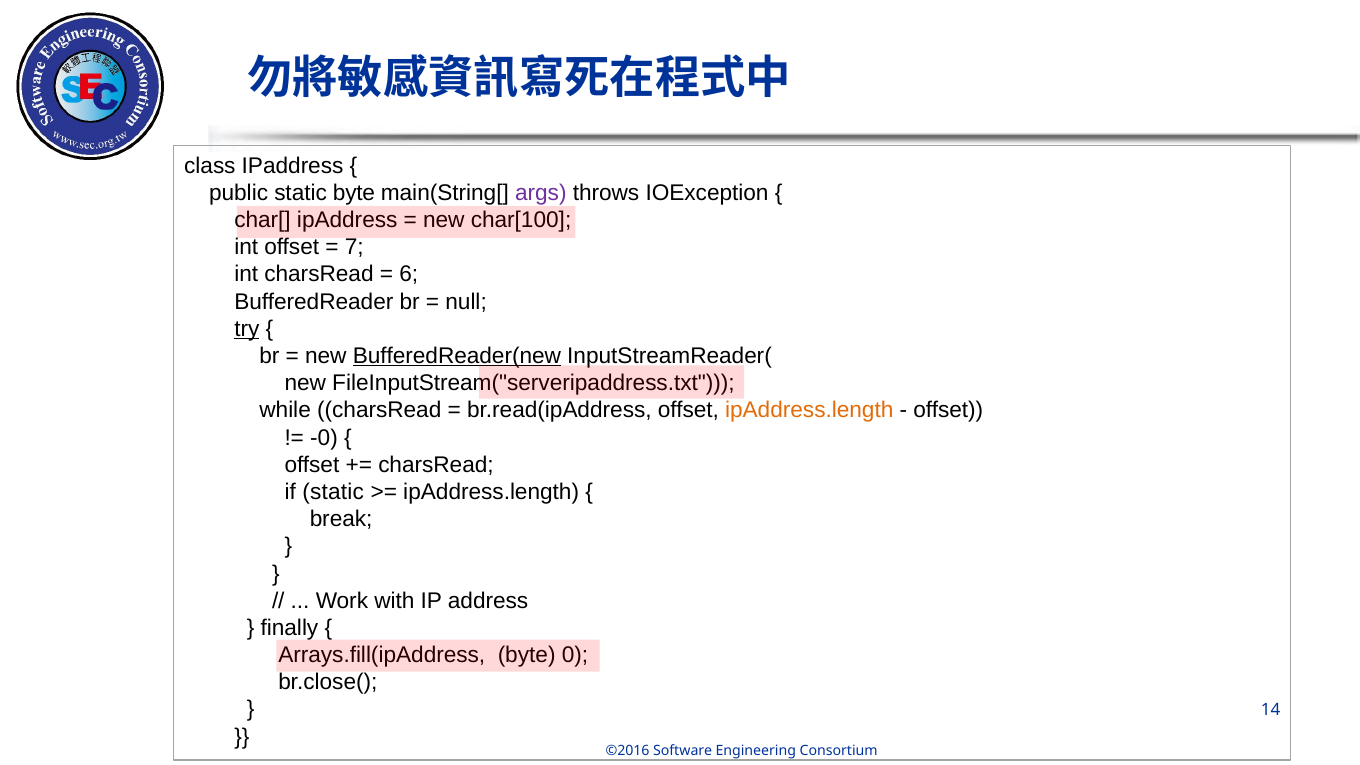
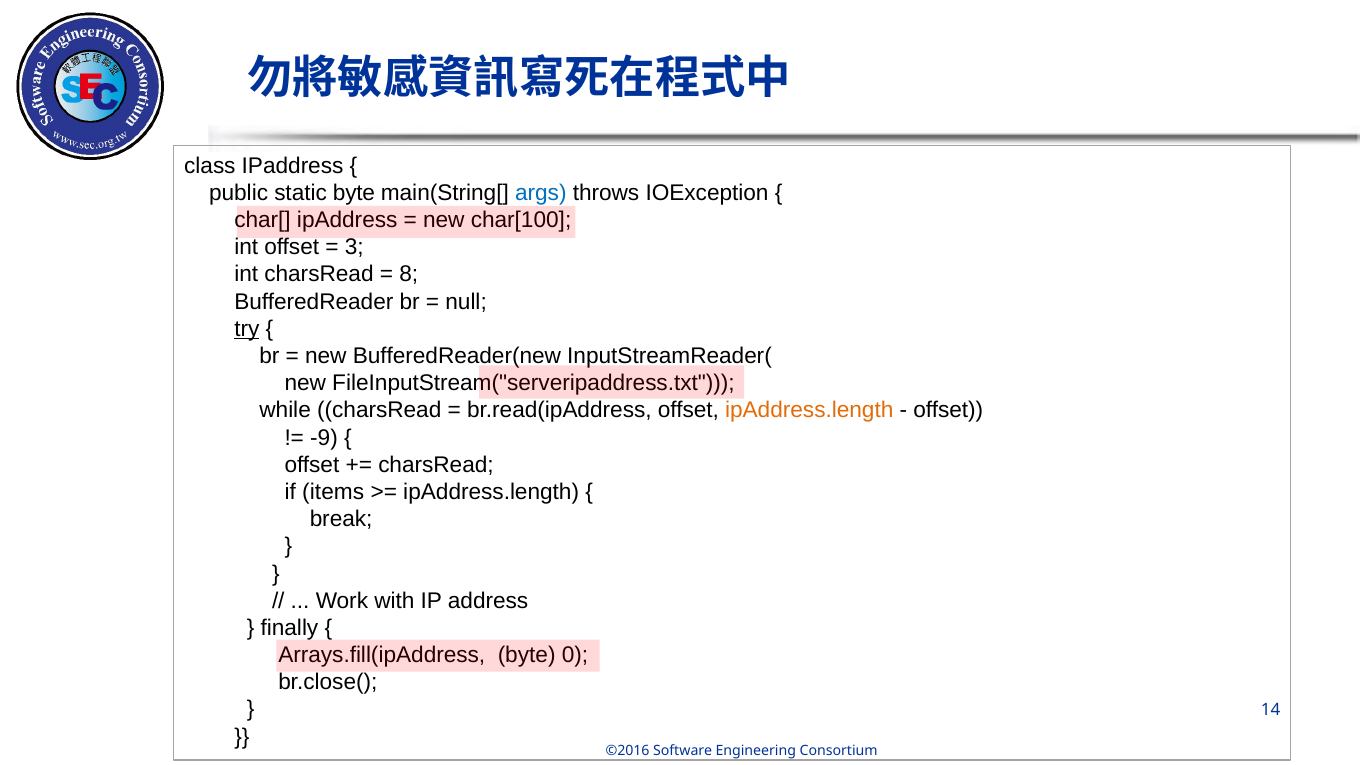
args colour: purple -> blue
7: 7 -> 3
6: 6 -> 8
BufferedReader(new underline: present -> none
-0: -0 -> -9
if static: static -> items
